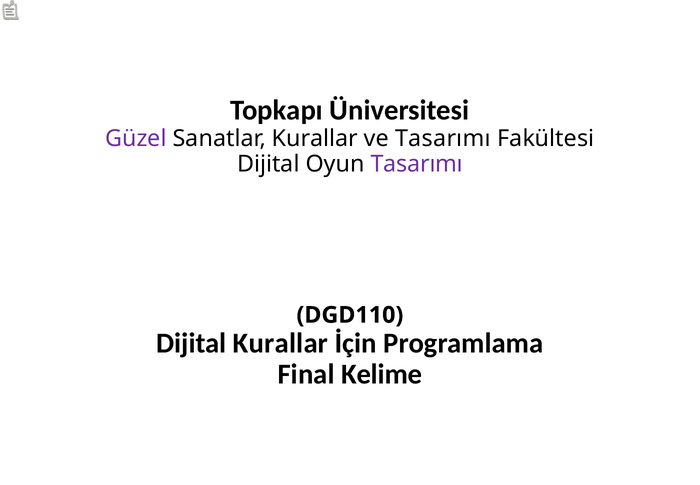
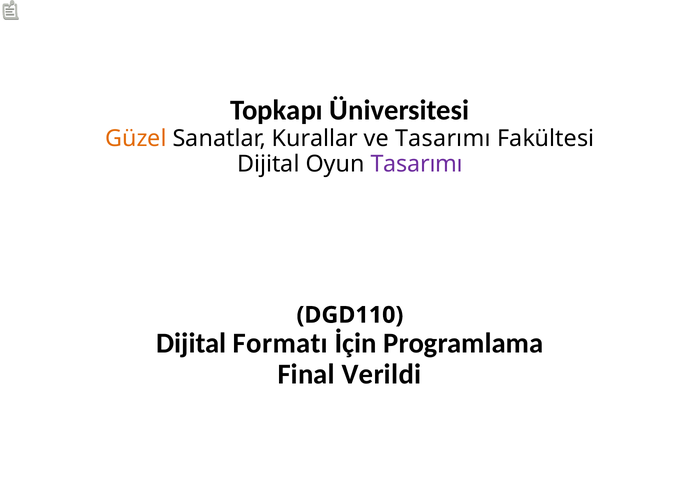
Güzel colour: purple -> orange
Dijital Kurallar: Kurallar -> Formatı
Kelime: Kelime -> Verildi
